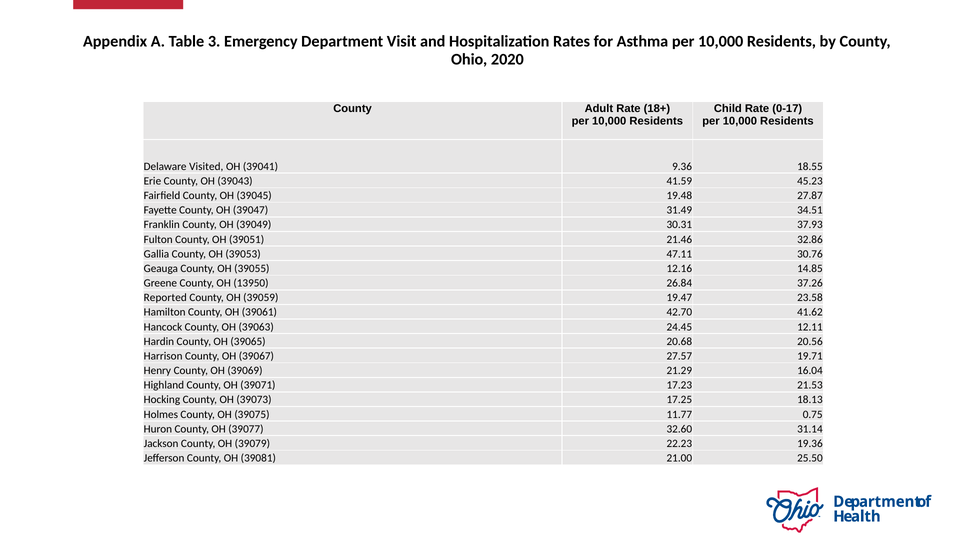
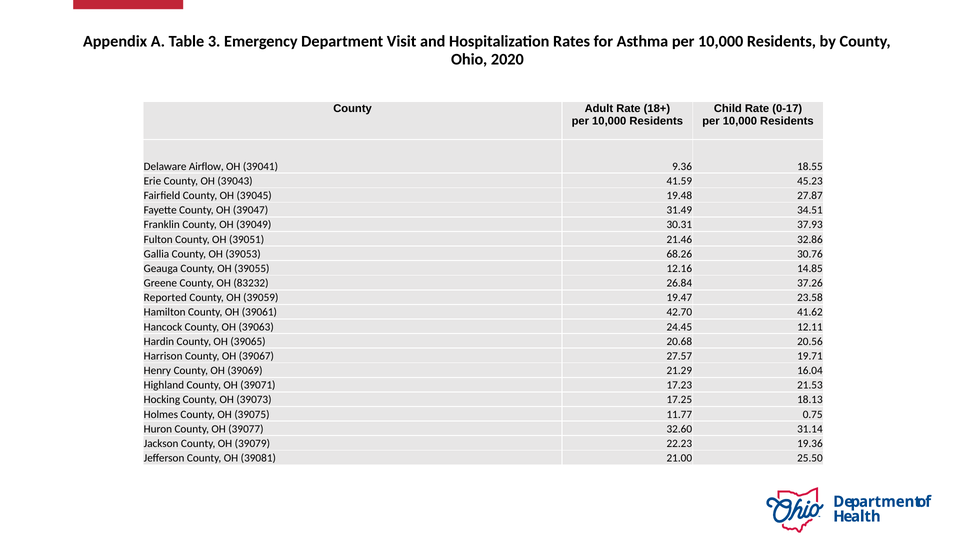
Visited: Visited -> Airflow
47.11: 47.11 -> 68.26
13950: 13950 -> 83232
